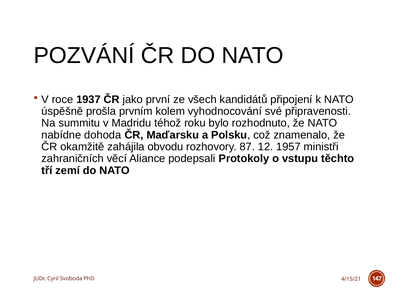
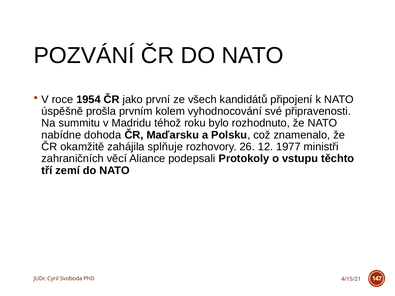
1937: 1937 -> 1954
obvodu: obvodu -> splňuje
87: 87 -> 26
1957: 1957 -> 1977
